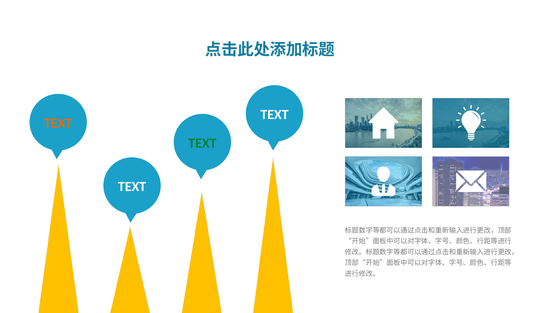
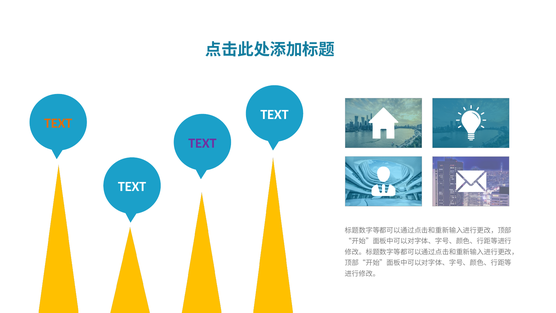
TEXT at (202, 143) colour: green -> purple
